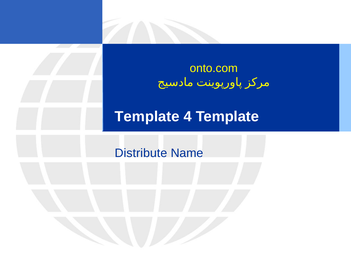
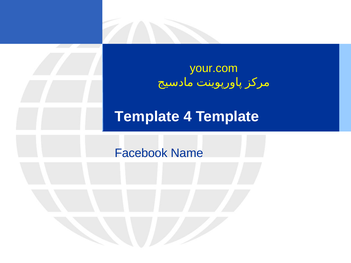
onto.com: onto.com -> your.com
Distribute: Distribute -> Facebook
